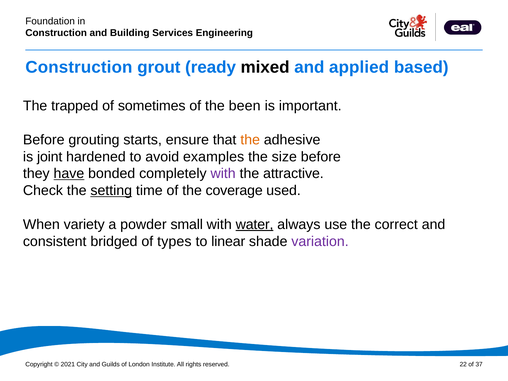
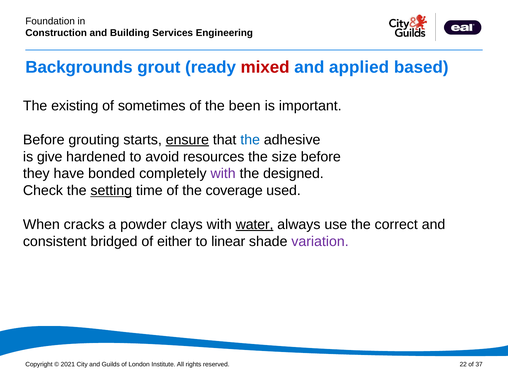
Construction at (79, 67): Construction -> Backgrounds
mixed colour: black -> red
trapped: trapped -> existing
ensure underline: none -> present
the at (250, 140) colour: orange -> blue
joint: joint -> give
examples: examples -> resources
have underline: present -> none
attractive: attractive -> designed
variety: variety -> cracks
small: small -> clays
types: types -> either
